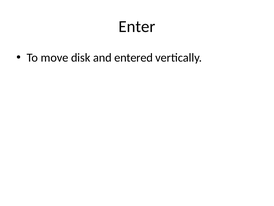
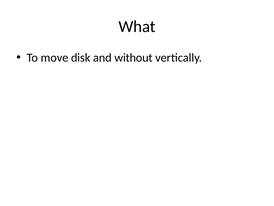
Enter: Enter -> What
entered: entered -> without
